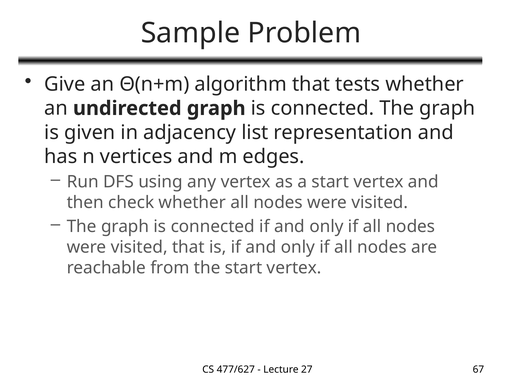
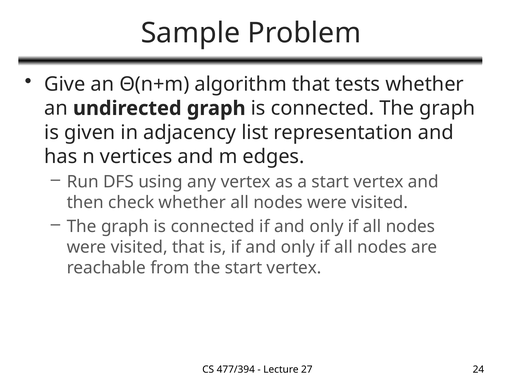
477/627: 477/627 -> 477/394
67: 67 -> 24
